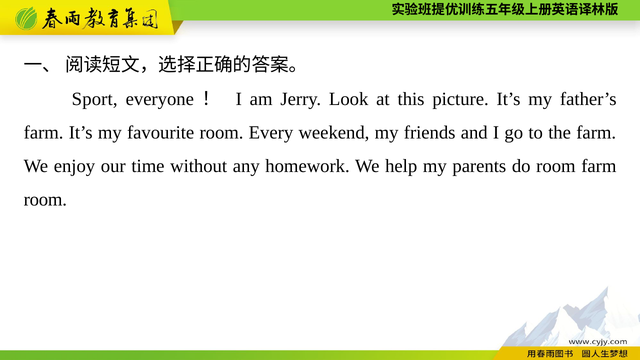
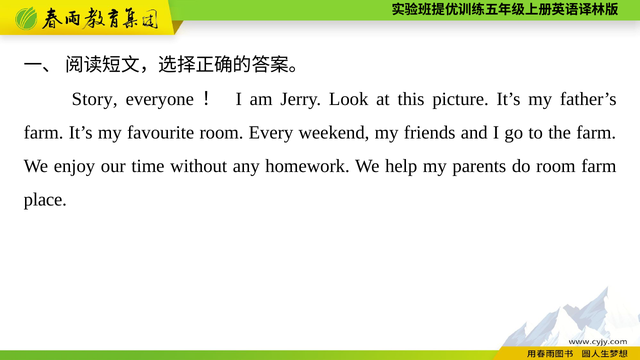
Sport: Sport -> Story
room at (45, 200): room -> place
